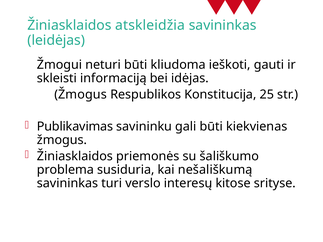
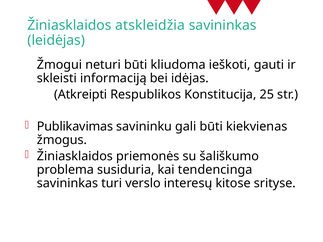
Žmogus at (81, 95): Žmogus -> Atkreipti
nešališkumą: nešališkumą -> tendencinga
